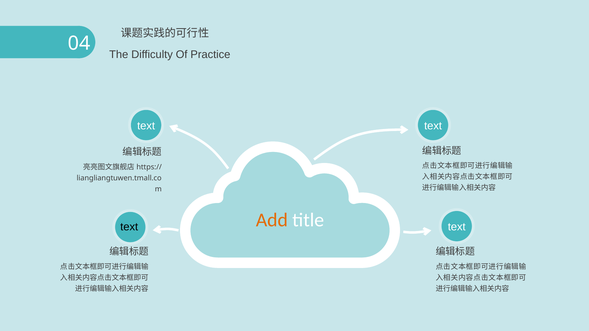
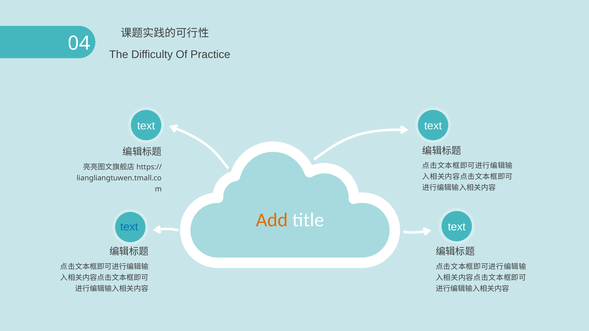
text at (129, 227) colour: black -> blue
